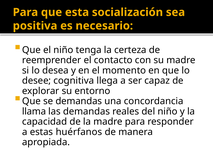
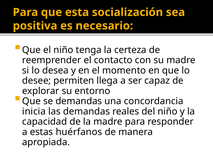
cognitiva: cognitiva -> permiten
llama: llama -> inicia
